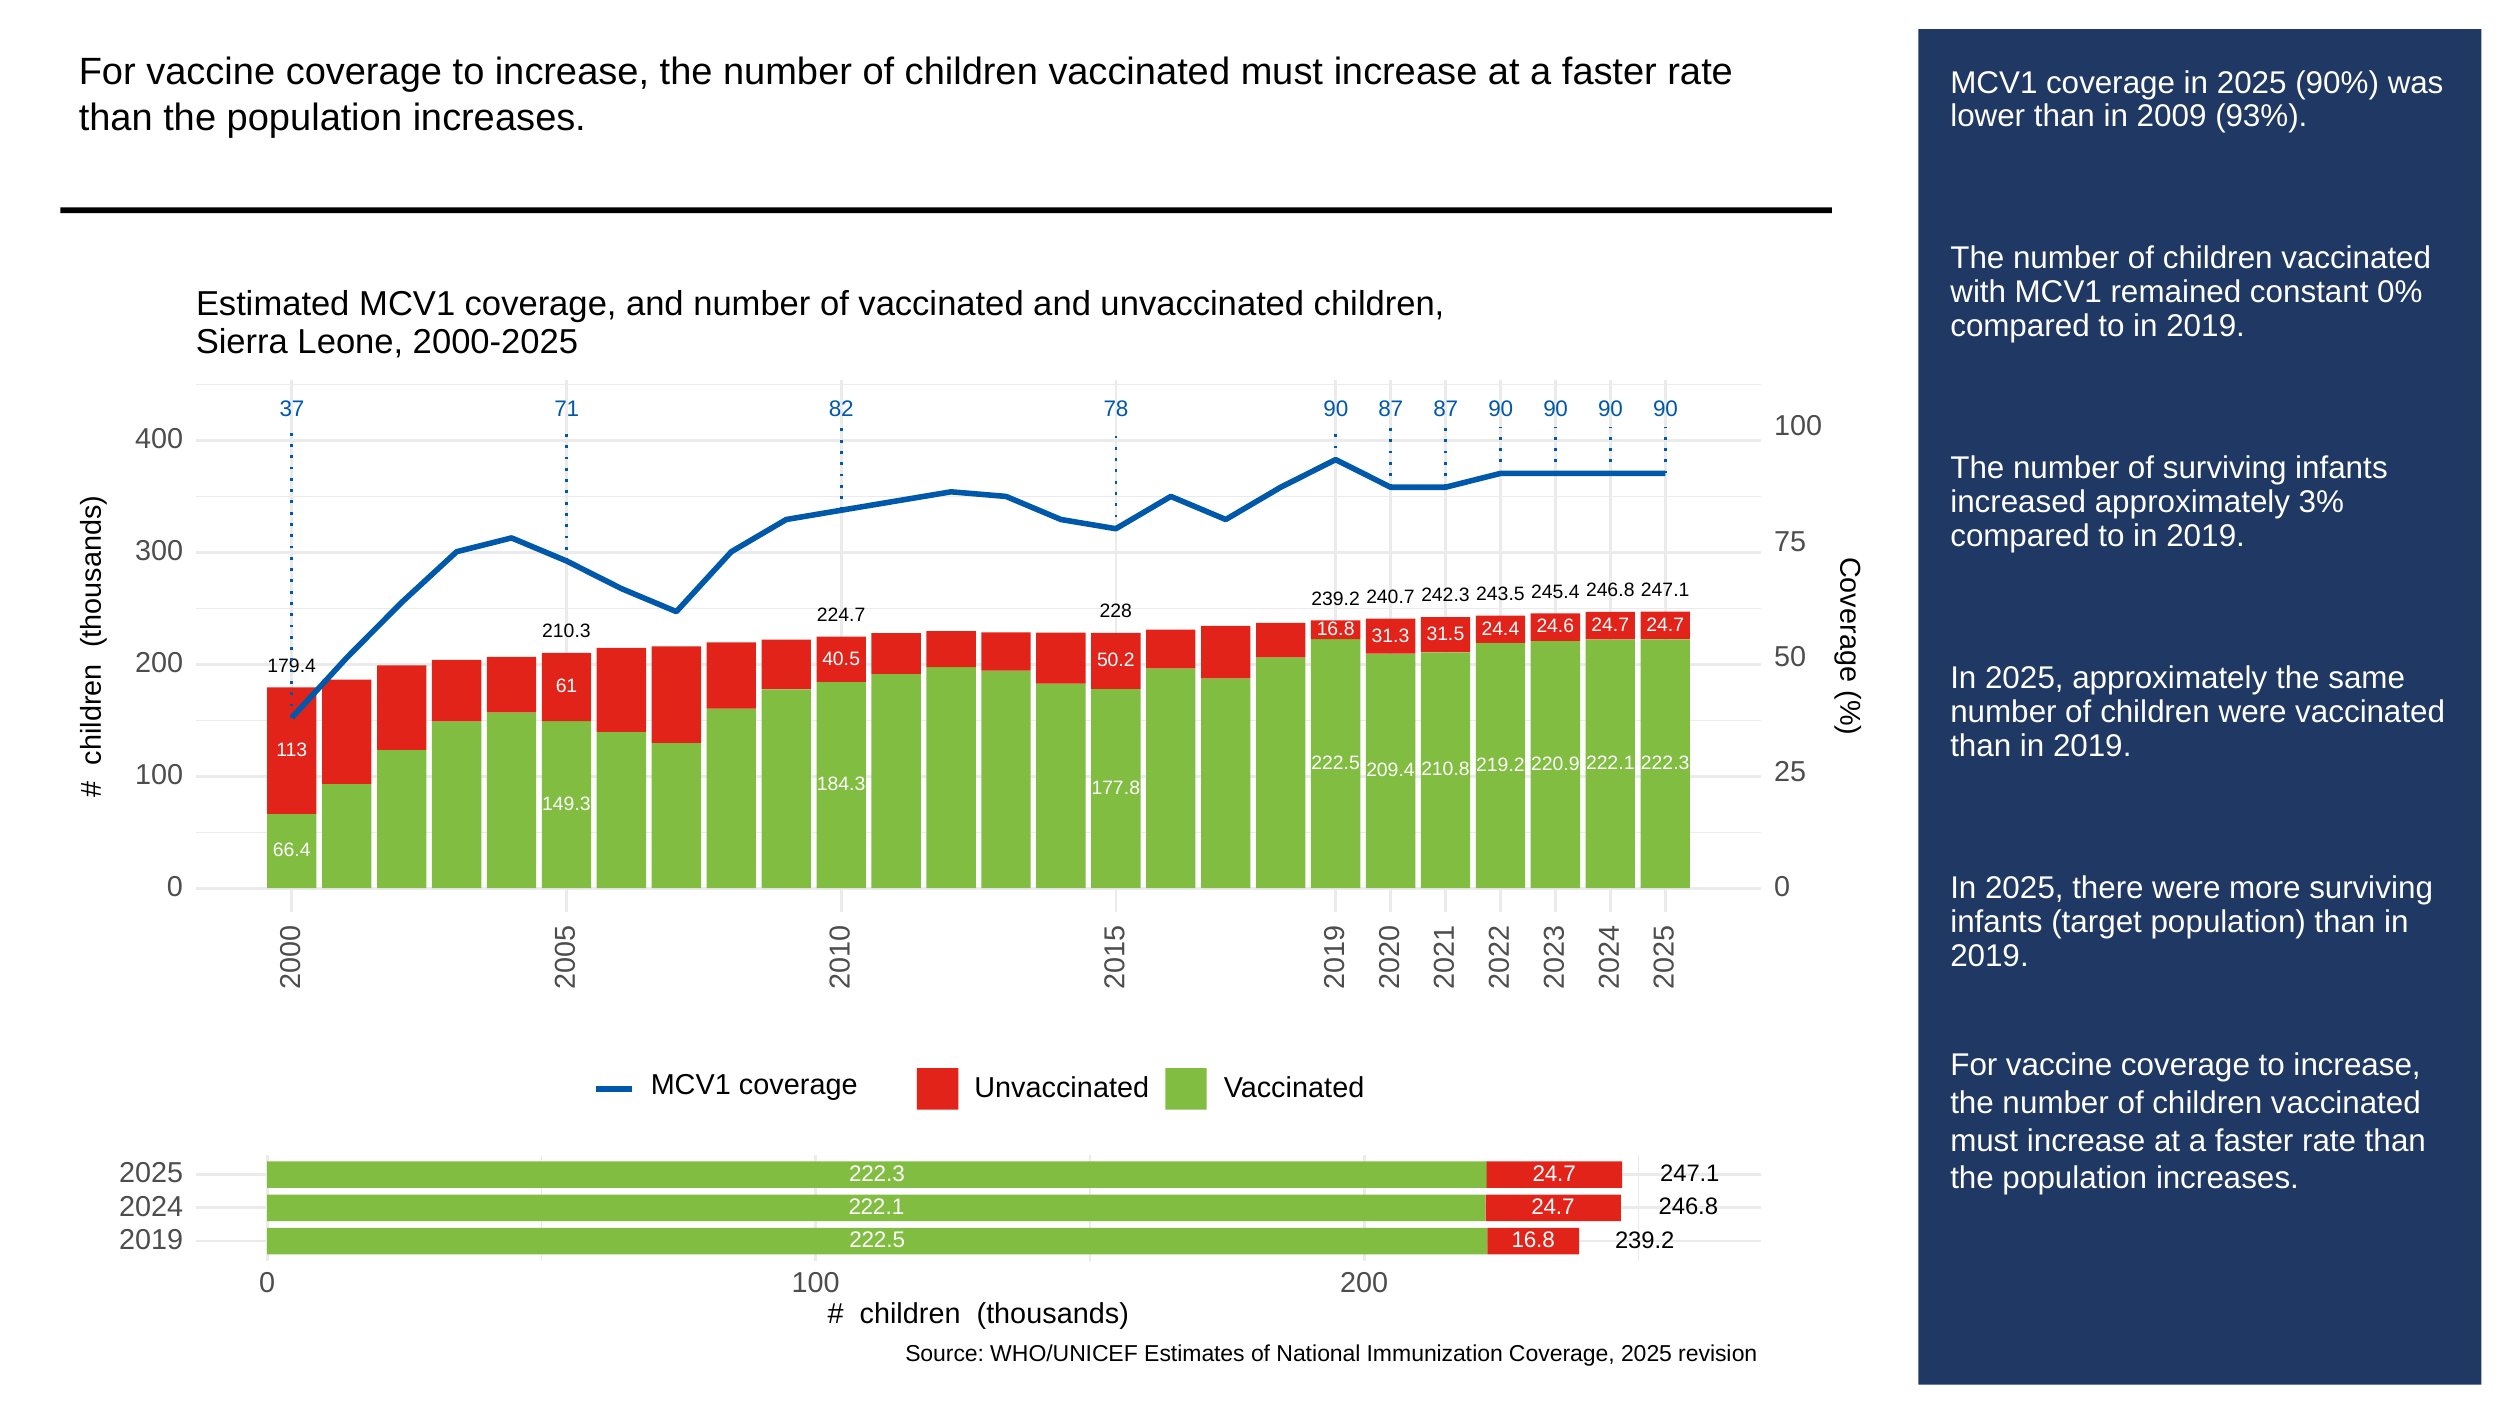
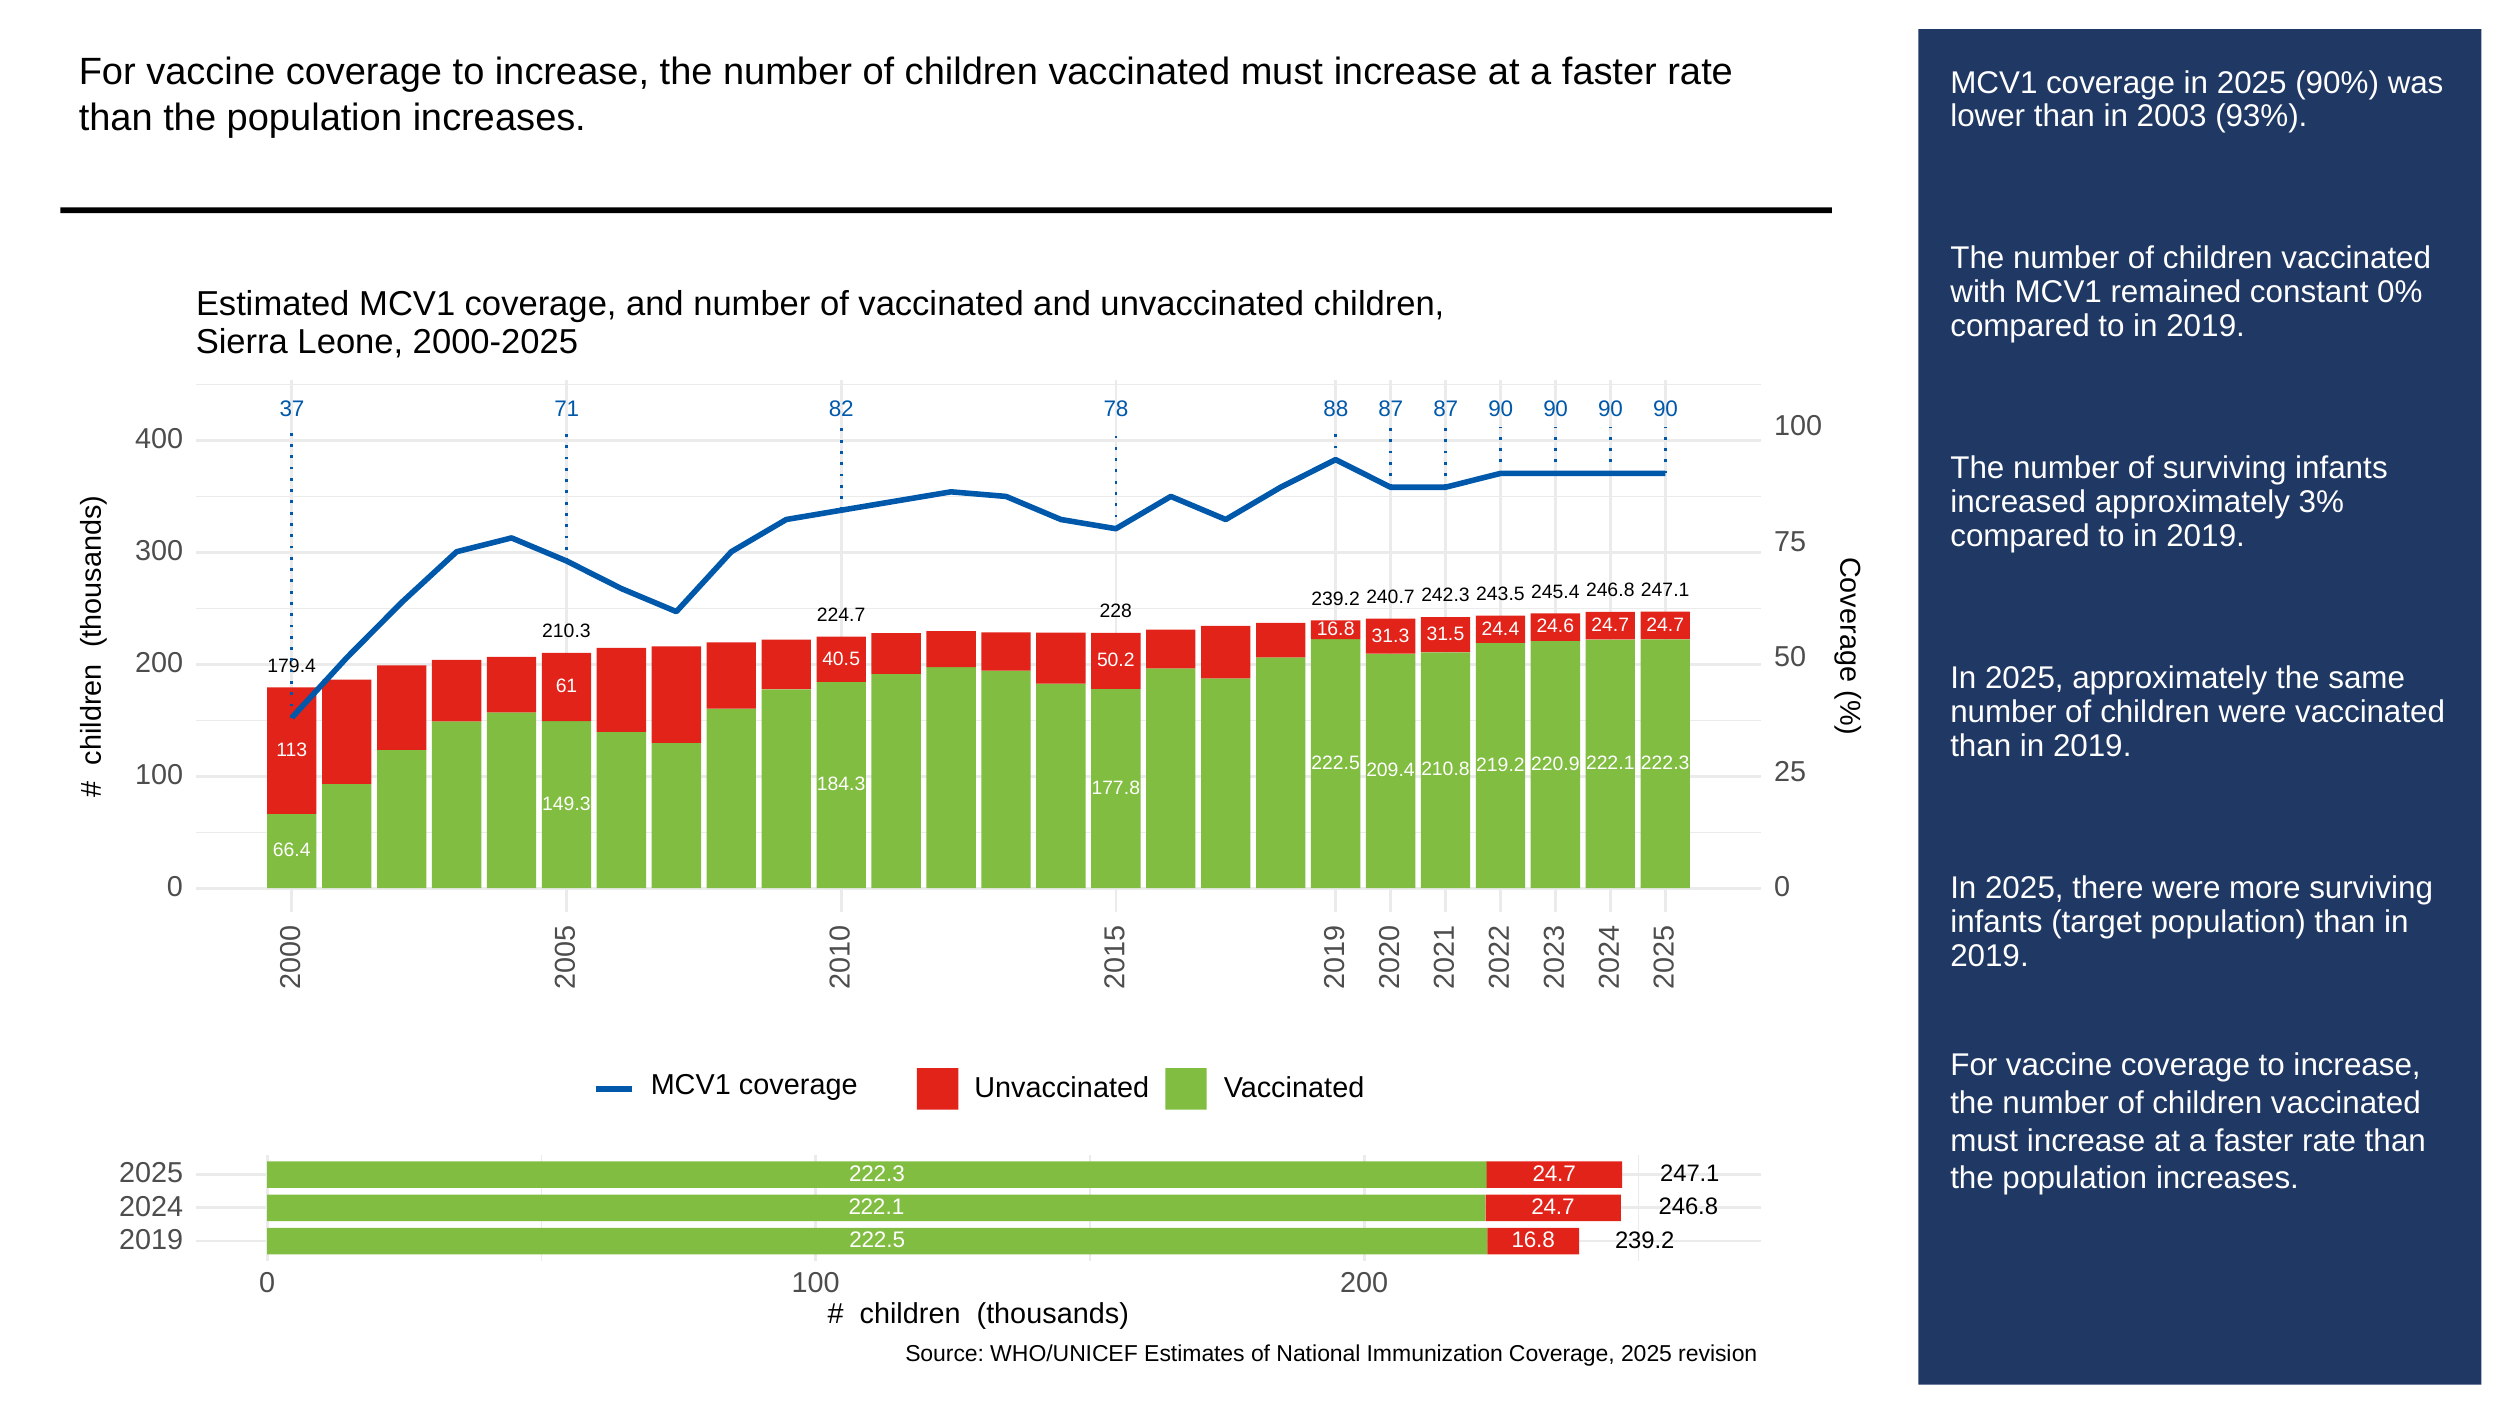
2009: 2009 -> 2003
78 90: 90 -> 88
